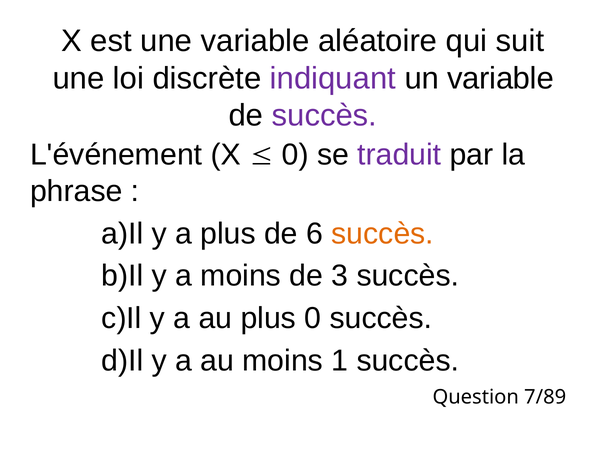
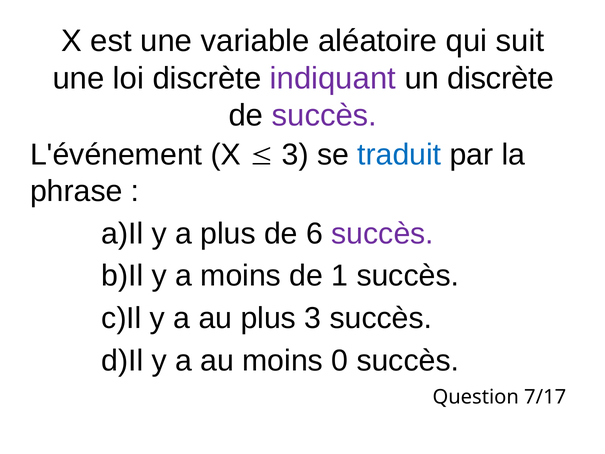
un variable: variable -> discrète
0 at (295, 155): 0 -> 3
traduit colour: purple -> blue
succès at (383, 233) colour: orange -> purple
3: 3 -> 1
plus 0: 0 -> 3
1: 1 -> 0
7/89: 7/89 -> 7/17
